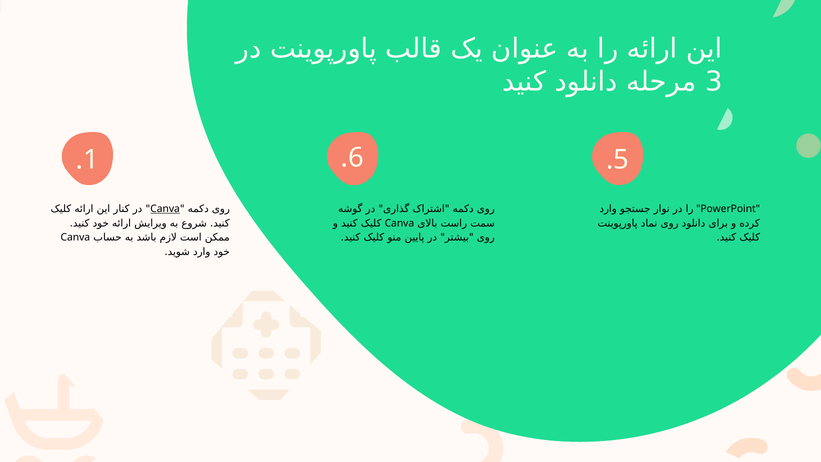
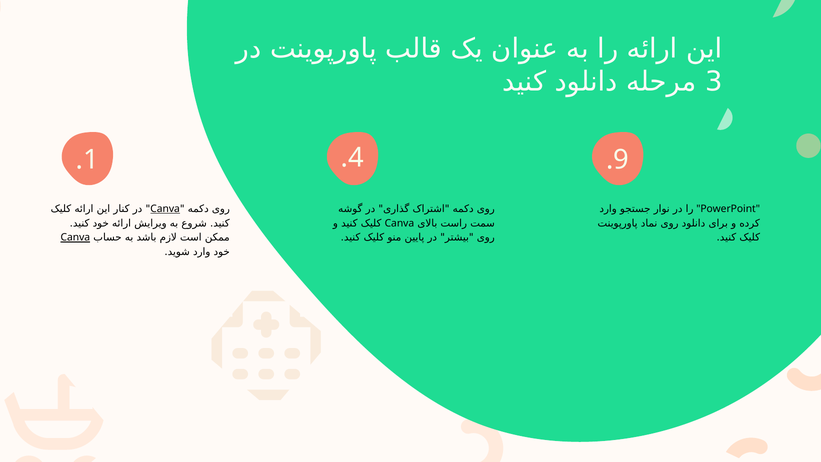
5: 5 -> 9
6: 6 -> 4
Canva at (75, 237) underline: none -> present
